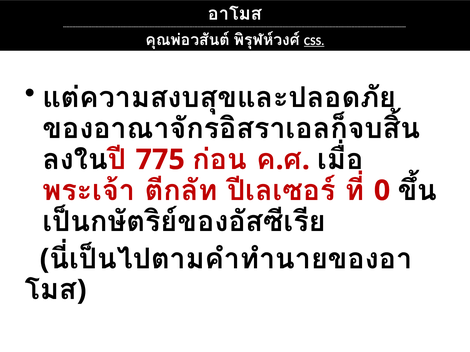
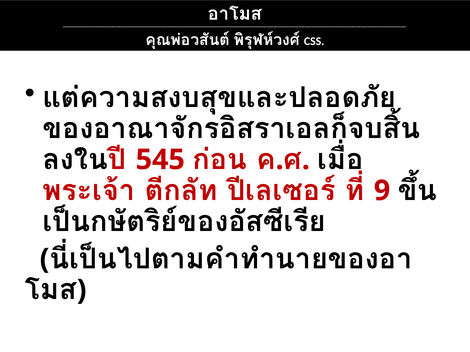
CSS underline: present -> none
775: 775 -> 545
0: 0 -> 9
